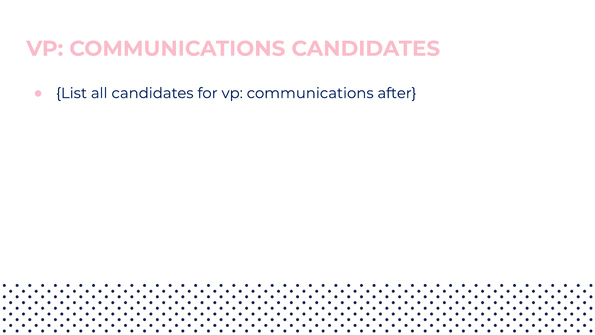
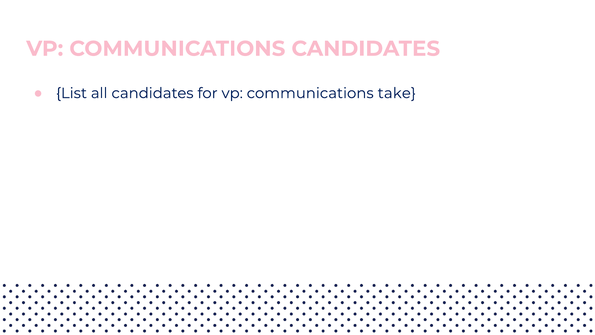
after: after -> take
